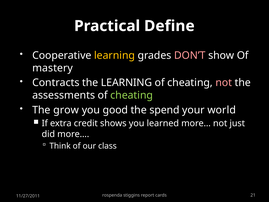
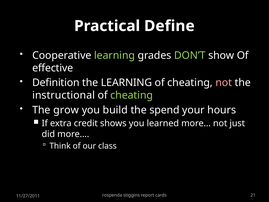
learning at (115, 55) colour: yellow -> light green
DON’T colour: pink -> light green
mastery: mastery -> effective
Contracts: Contracts -> Definition
assessments: assessments -> instructional
good: good -> build
world: world -> hours
